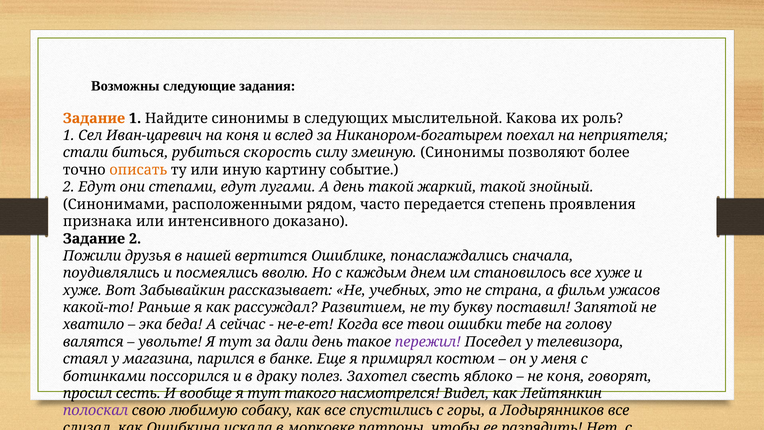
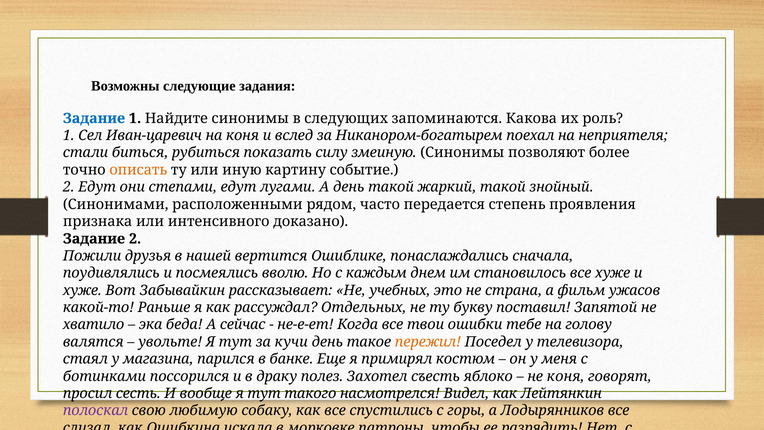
Задание at (94, 118) colour: orange -> blue
мыслительной: мыслительной -> запоминаются
скорость: скорость -> показать
Развитием: Развитием -> Отдельных
дали: дали -> кучи
пережил colour: purple -> orange
